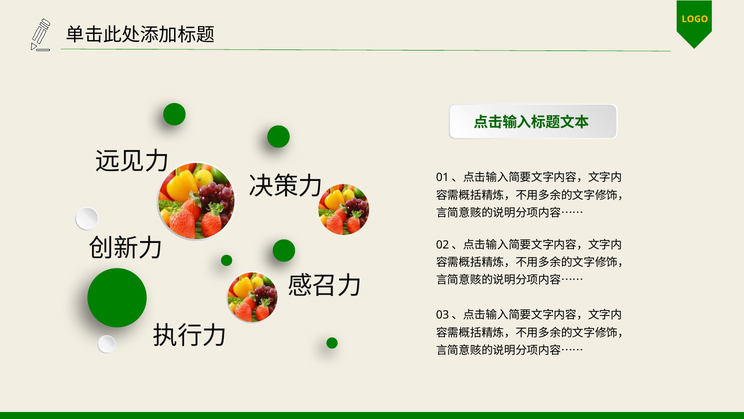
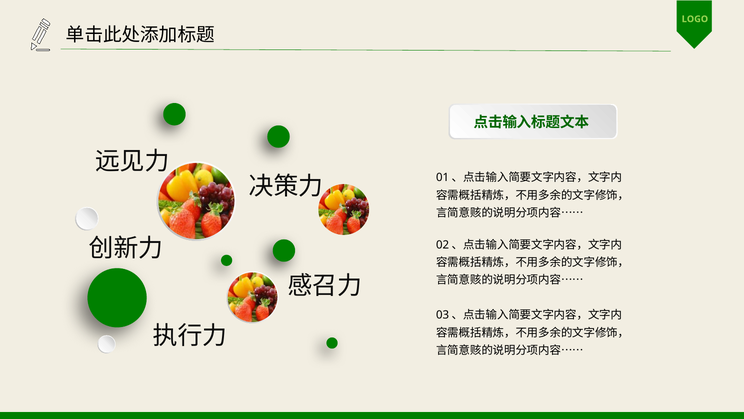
LOGO colour: yellow -> light green
